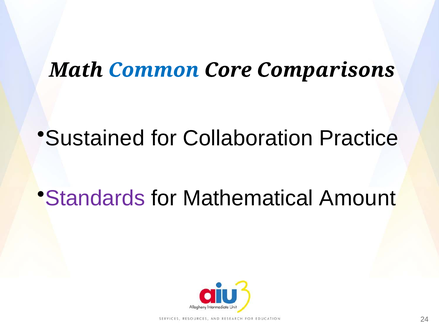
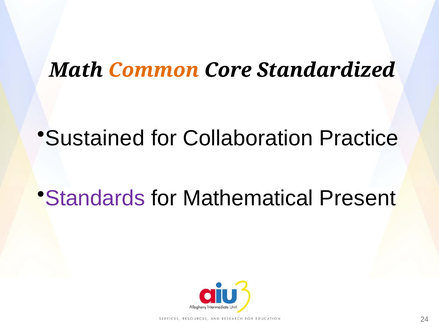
Common colour: blue -> orange
Comparisons: Comparisons -> Standardized
Amount: Amount -> Present
